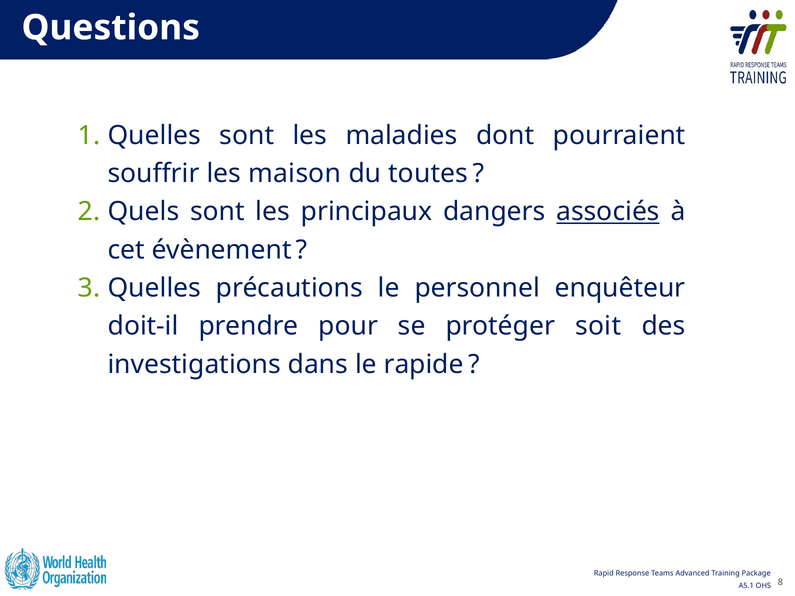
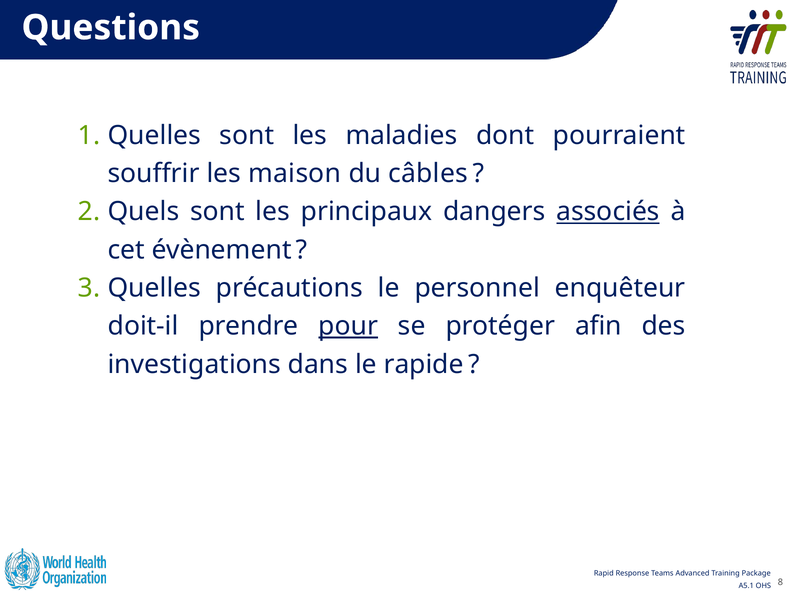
toutes: toutes -> câbles
pour underline: none -> present
soit: soit -> afin
